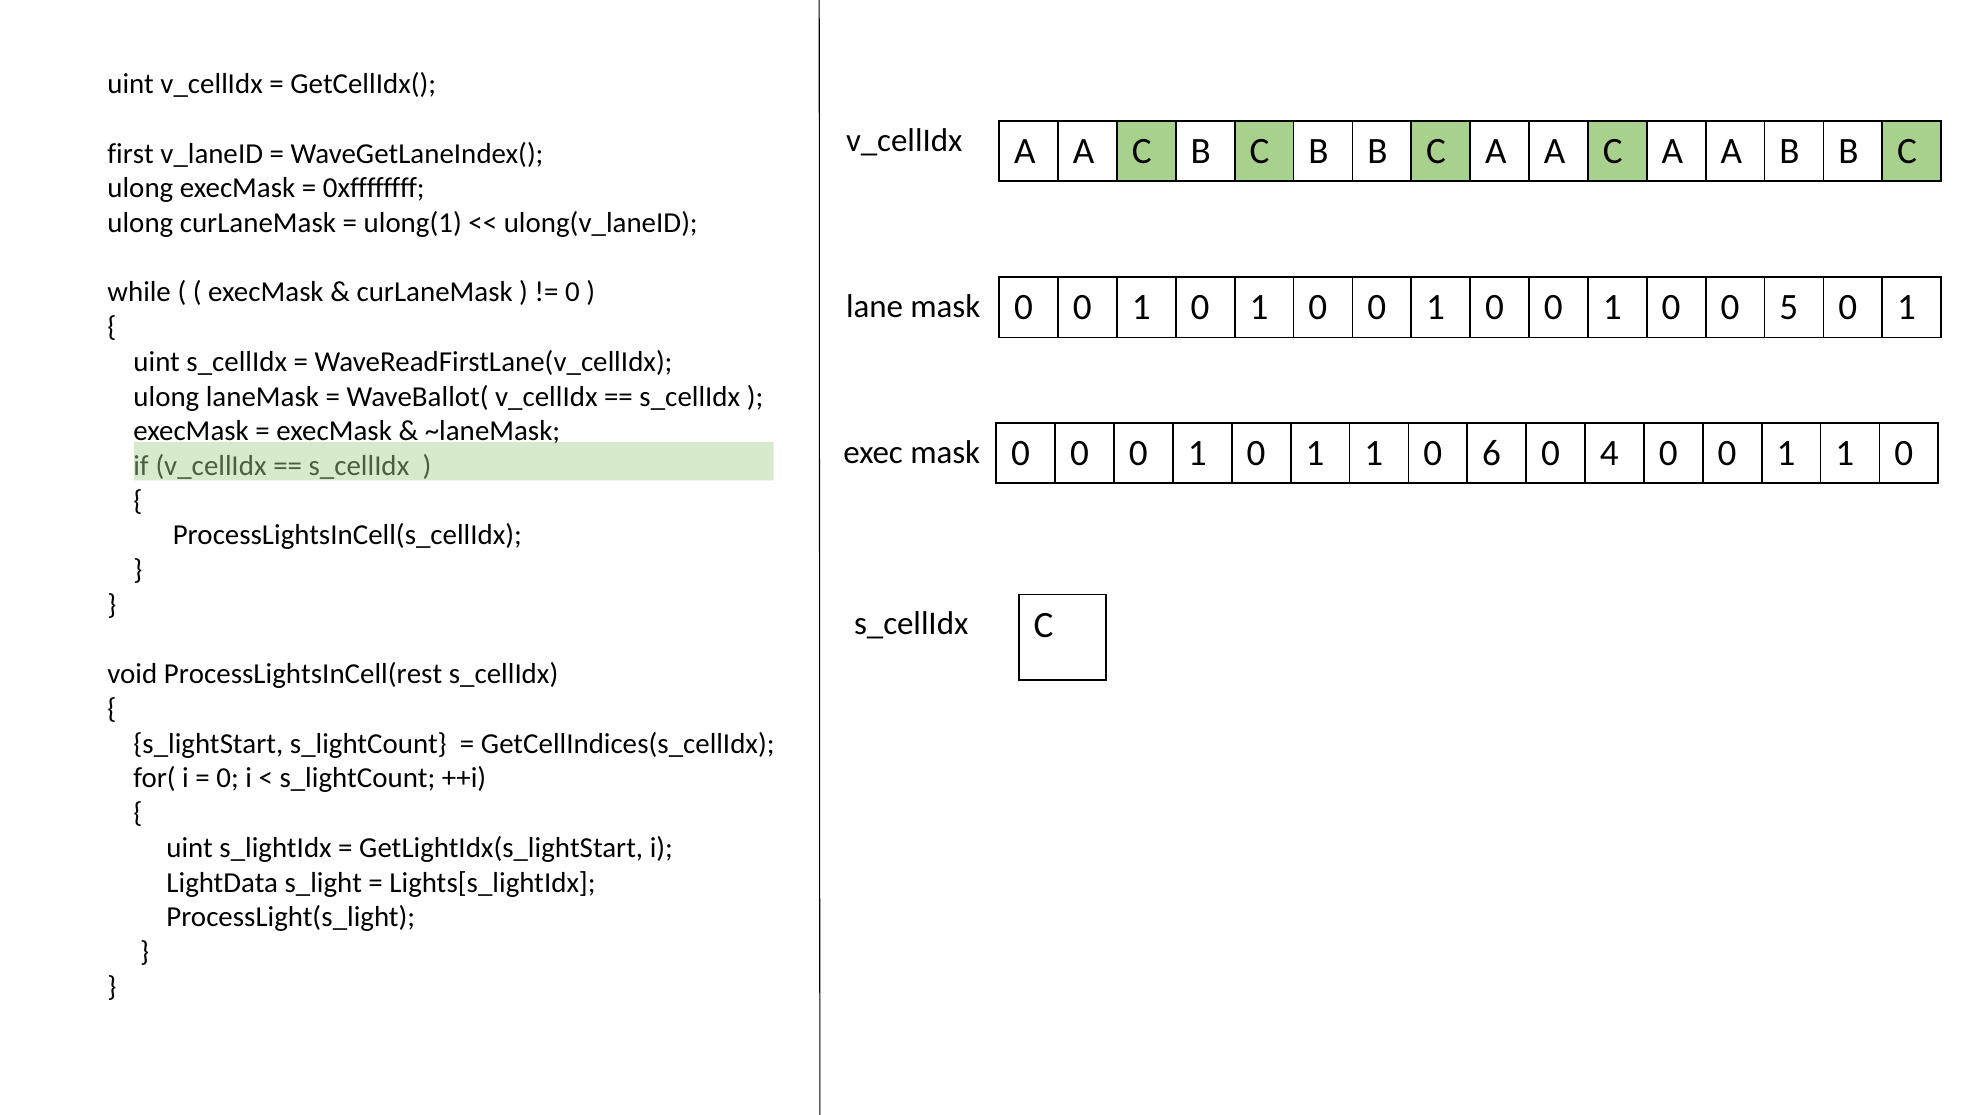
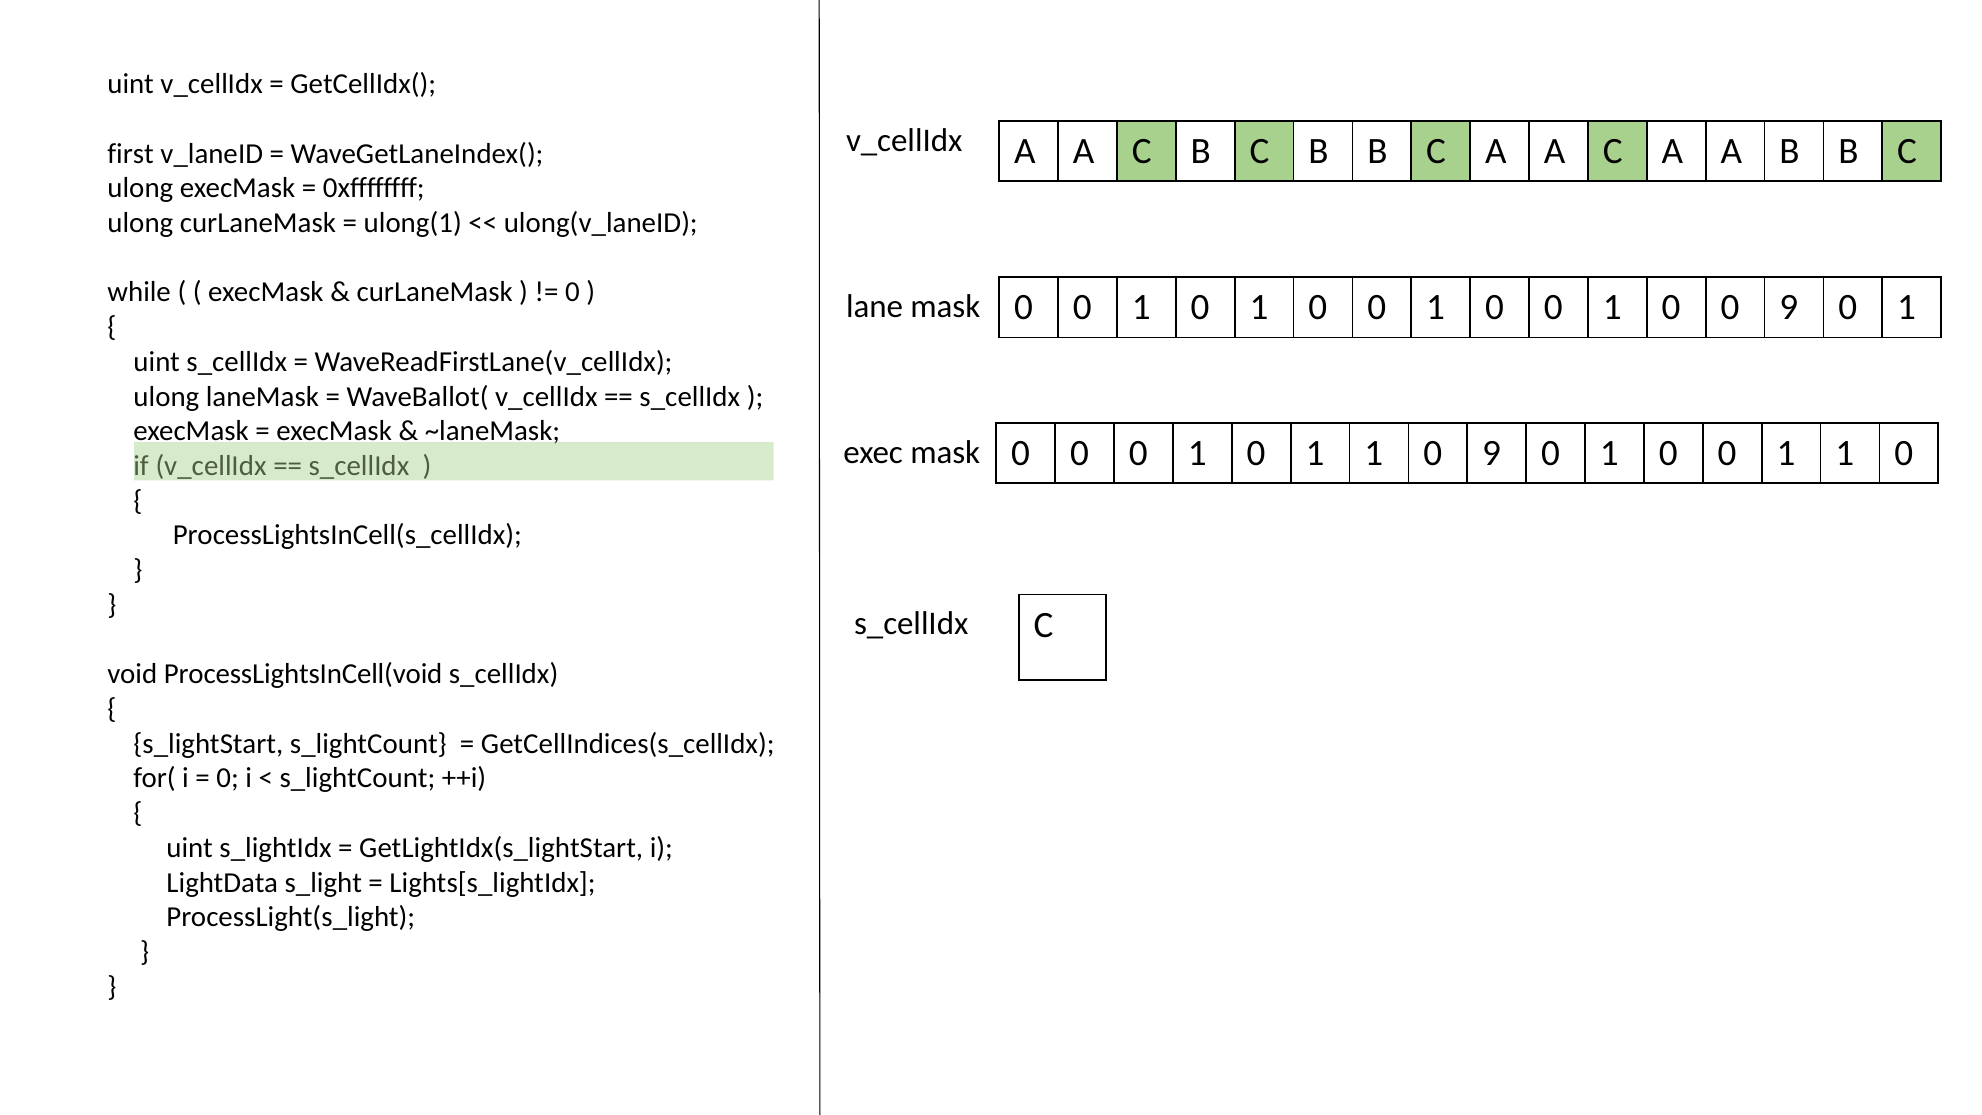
0 0 5: 5 -> 9
1 0 6: 6 -> 9
4 at (1609, 453): 4 -> 1
ProcessLightsInCell(rest: ProcessLightsInCell(rest -> ProcessLightsInCell(void
